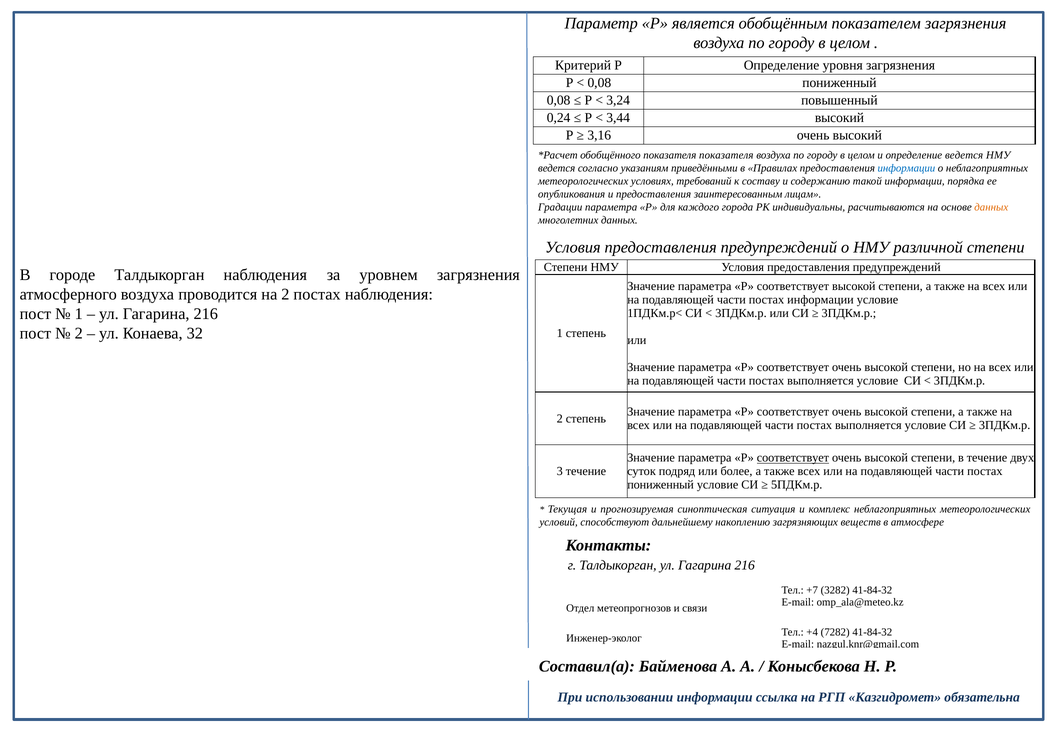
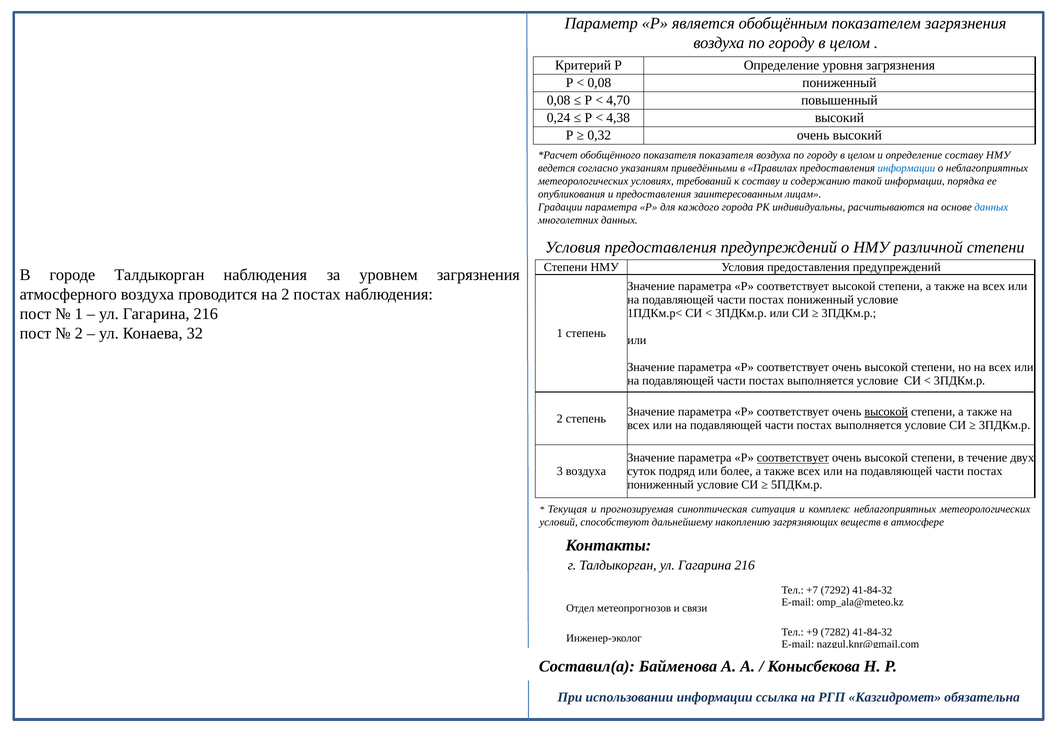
3,24: 3,24 -> 4,70
3,44: 3,44 -> 4,38
3,16: 3,16 -> 0,32
определение ведется: ведется -> составу
данных at (991, 207) colour: orange -> blue
информации at (820, 299): информации -> пониженный
высокой at (886, 412) underline: none -> present
3 течение: течение -> воздуха
3282: 3282 -> 7292
+4: +4 -> +9
